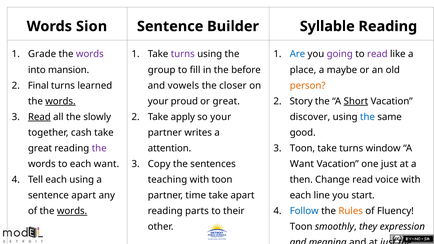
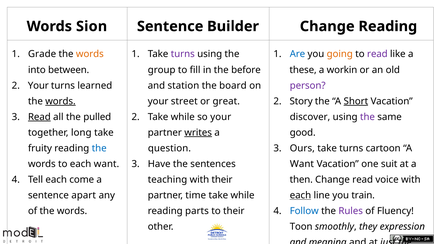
Builder Syllable: Syllable -> Change
words at (90, 54) colour: purple -> orange
going colour: purple -> orange
mansion: mansion -> between
place: place -> these
maybe: maybe -> workin
Final at (38, 86): Final -> Your
vowels: vowels -> station
closer: closer -> board
person colour: orange -> purple
proud: proud -> street
slowly: slowly -> pulled
apply at (183, 117): apply -> while
the at (367, 117) colour: blue -> purple
cash: cash -> long
writes underline: none -> present
great at (40, 148): great -> fruity
the at (99, 148) colour: purple -> blue
attention: attention -> question
Toon at (302, 148): Toon -> Ours
window: window -> cartoon
Copy: Copy -> Have
one just: just -> suit
each using: using -> come
with toon: toon -> their
apart at (243, 196): apart -> while
each at (300, 196) underline: none -> present
start: start -> train
words at (72, 211) underline: present -> none
Rules colour: orange -> purple
